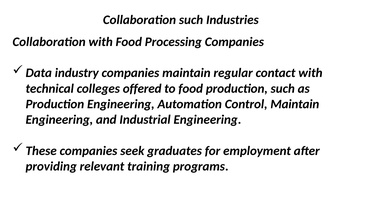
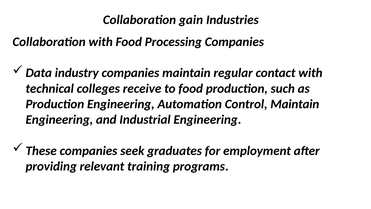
Collaboration such: such -> gain
offered: offered -> receive
